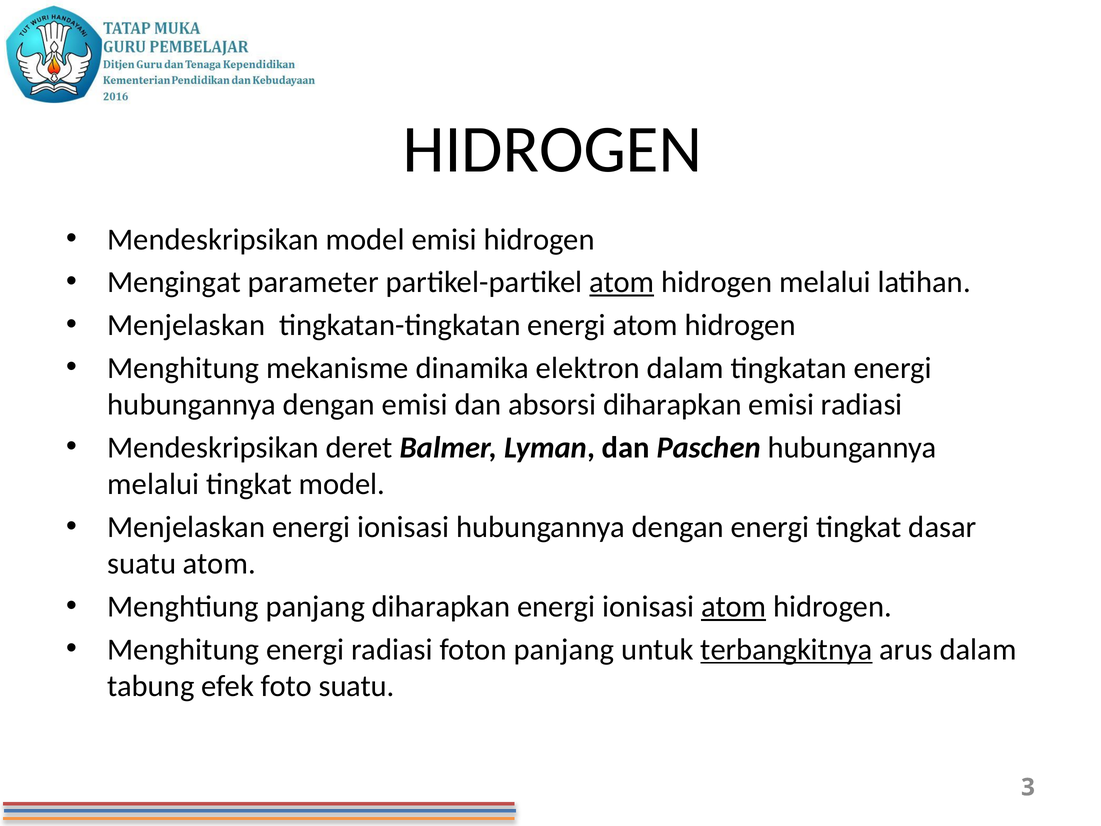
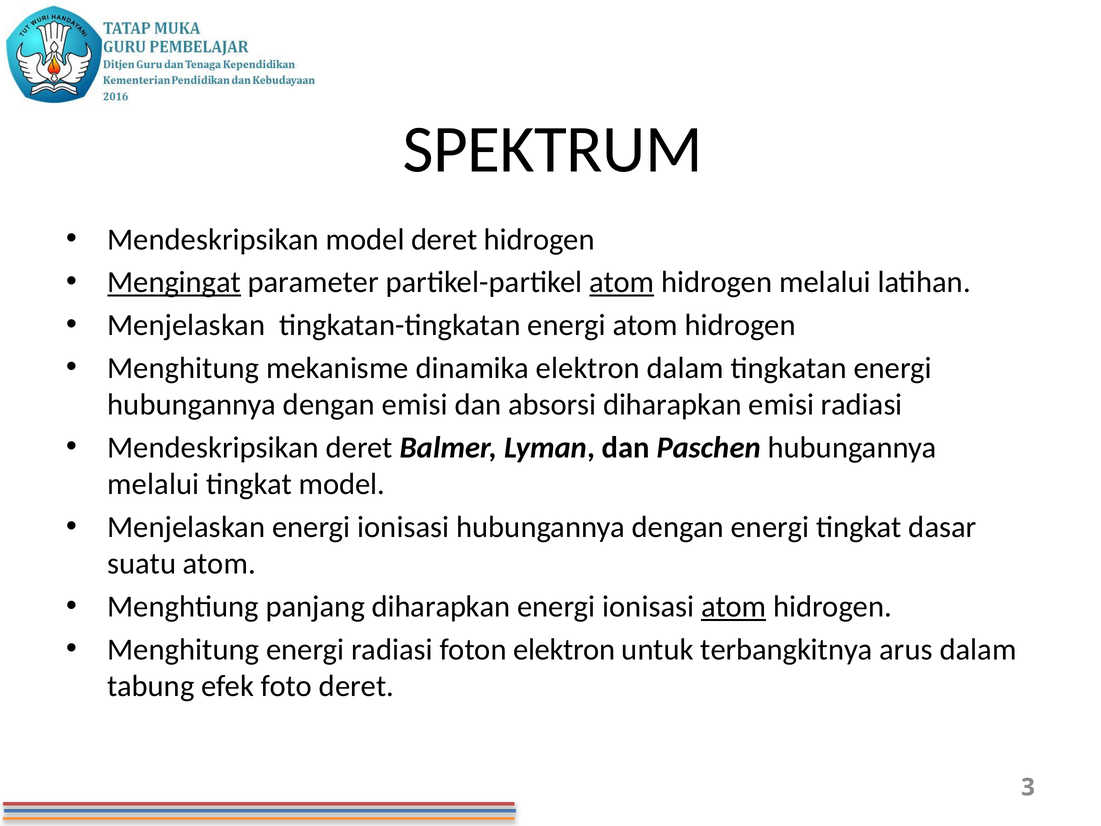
HIDROGEN at (552, 149): HIDROGEN -> SPEKTRUM
model emisi: emisi -> deret
Mengingat underline: none -> present
foton panjang: panjang -> elektron
terbangkitnya underline: present -> none
foto suatu: suatu -> deret
